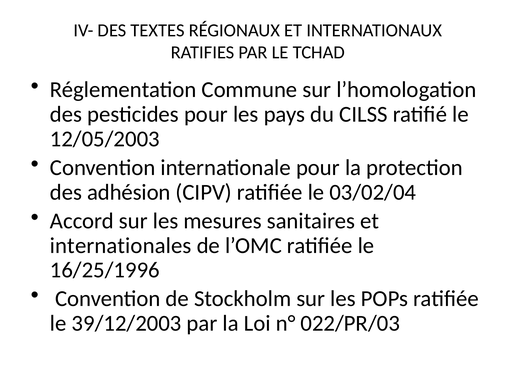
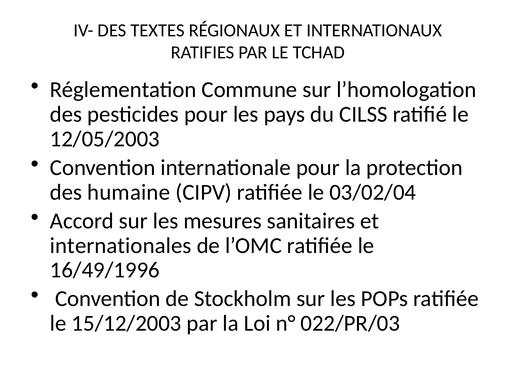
adhésion: adhésion -> humaine
16/25/1996: 16/25/1996 -> 16/49/1996
39/12/2003: 39/12/2003 -> 15/12/2003
